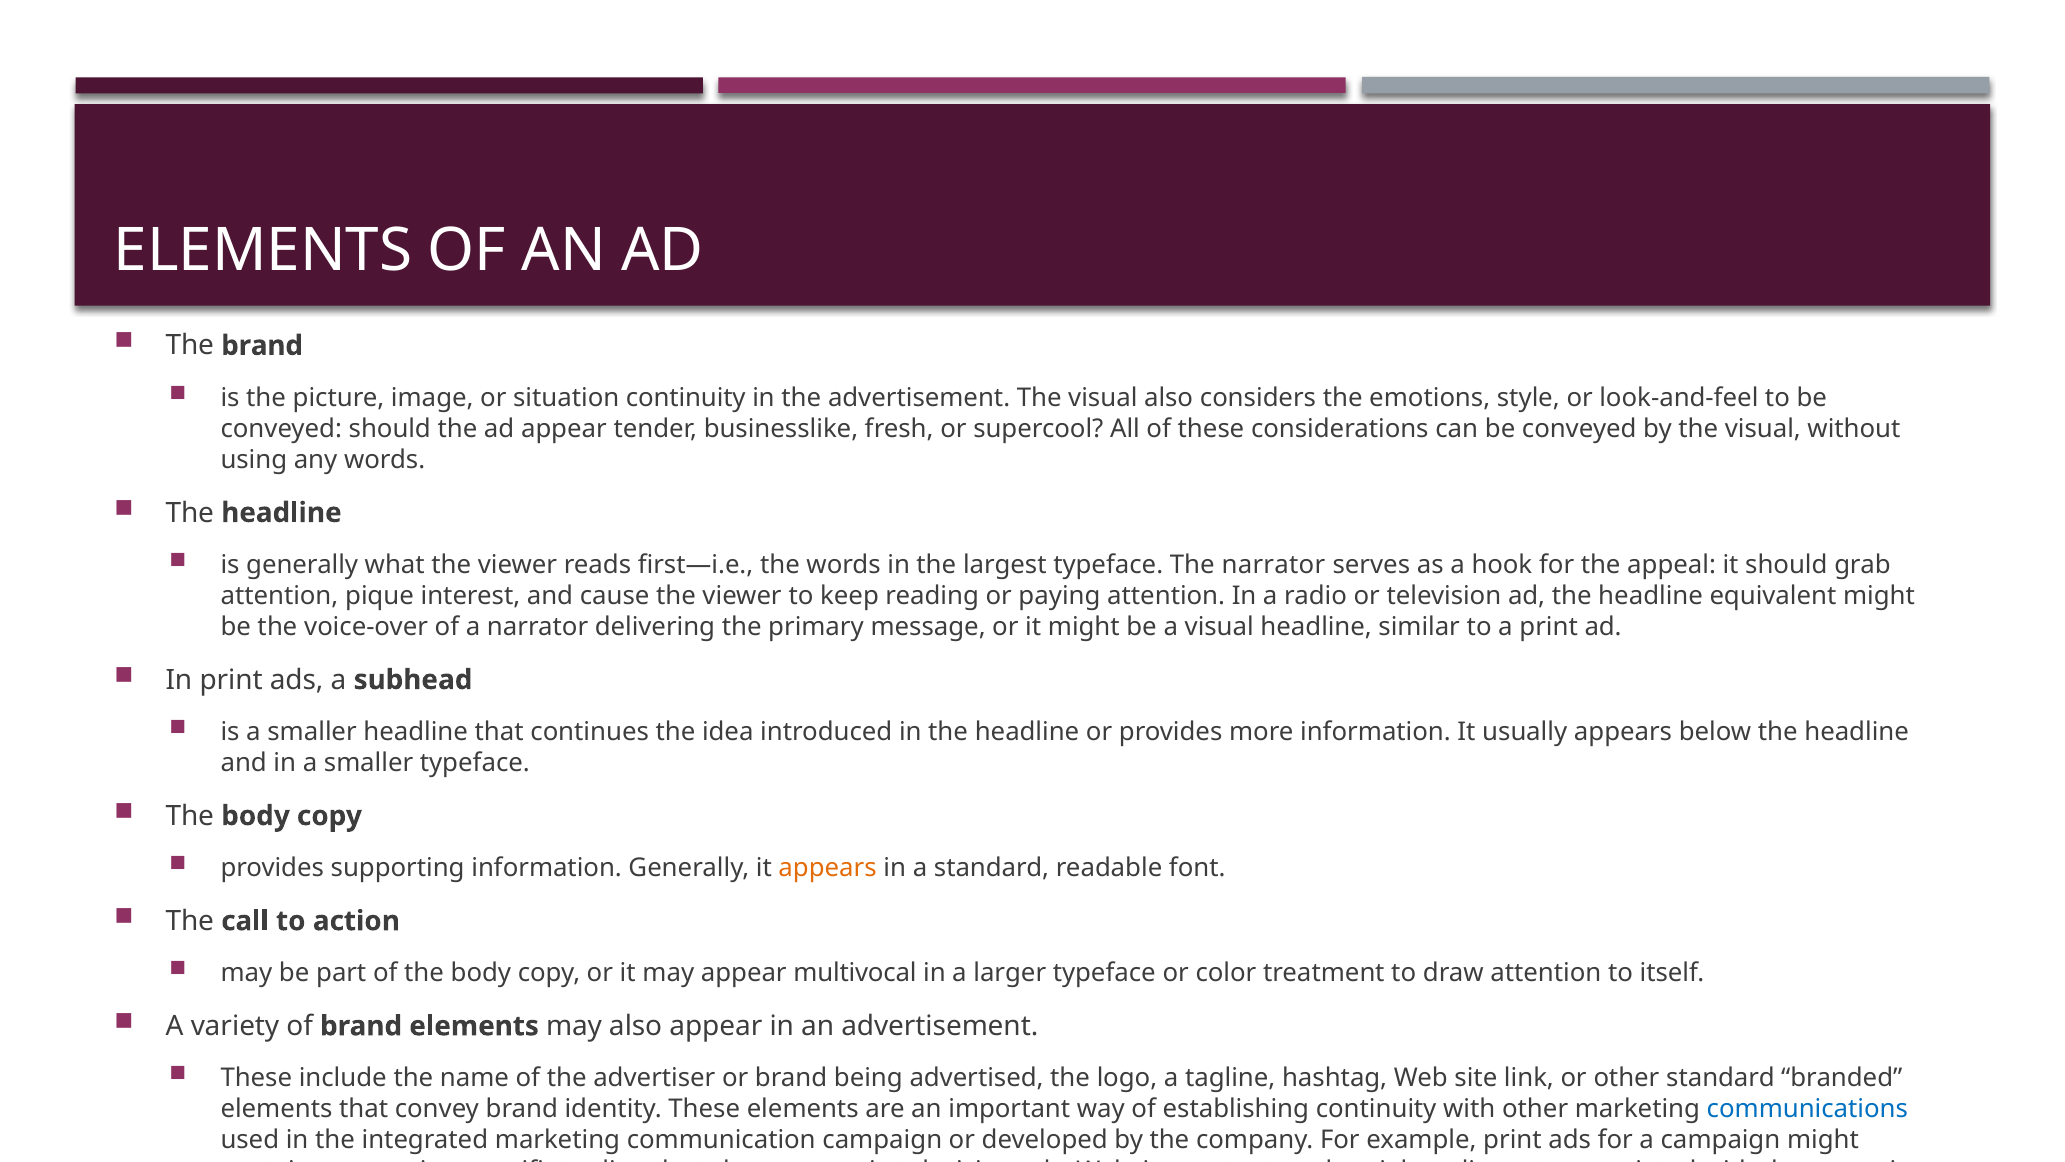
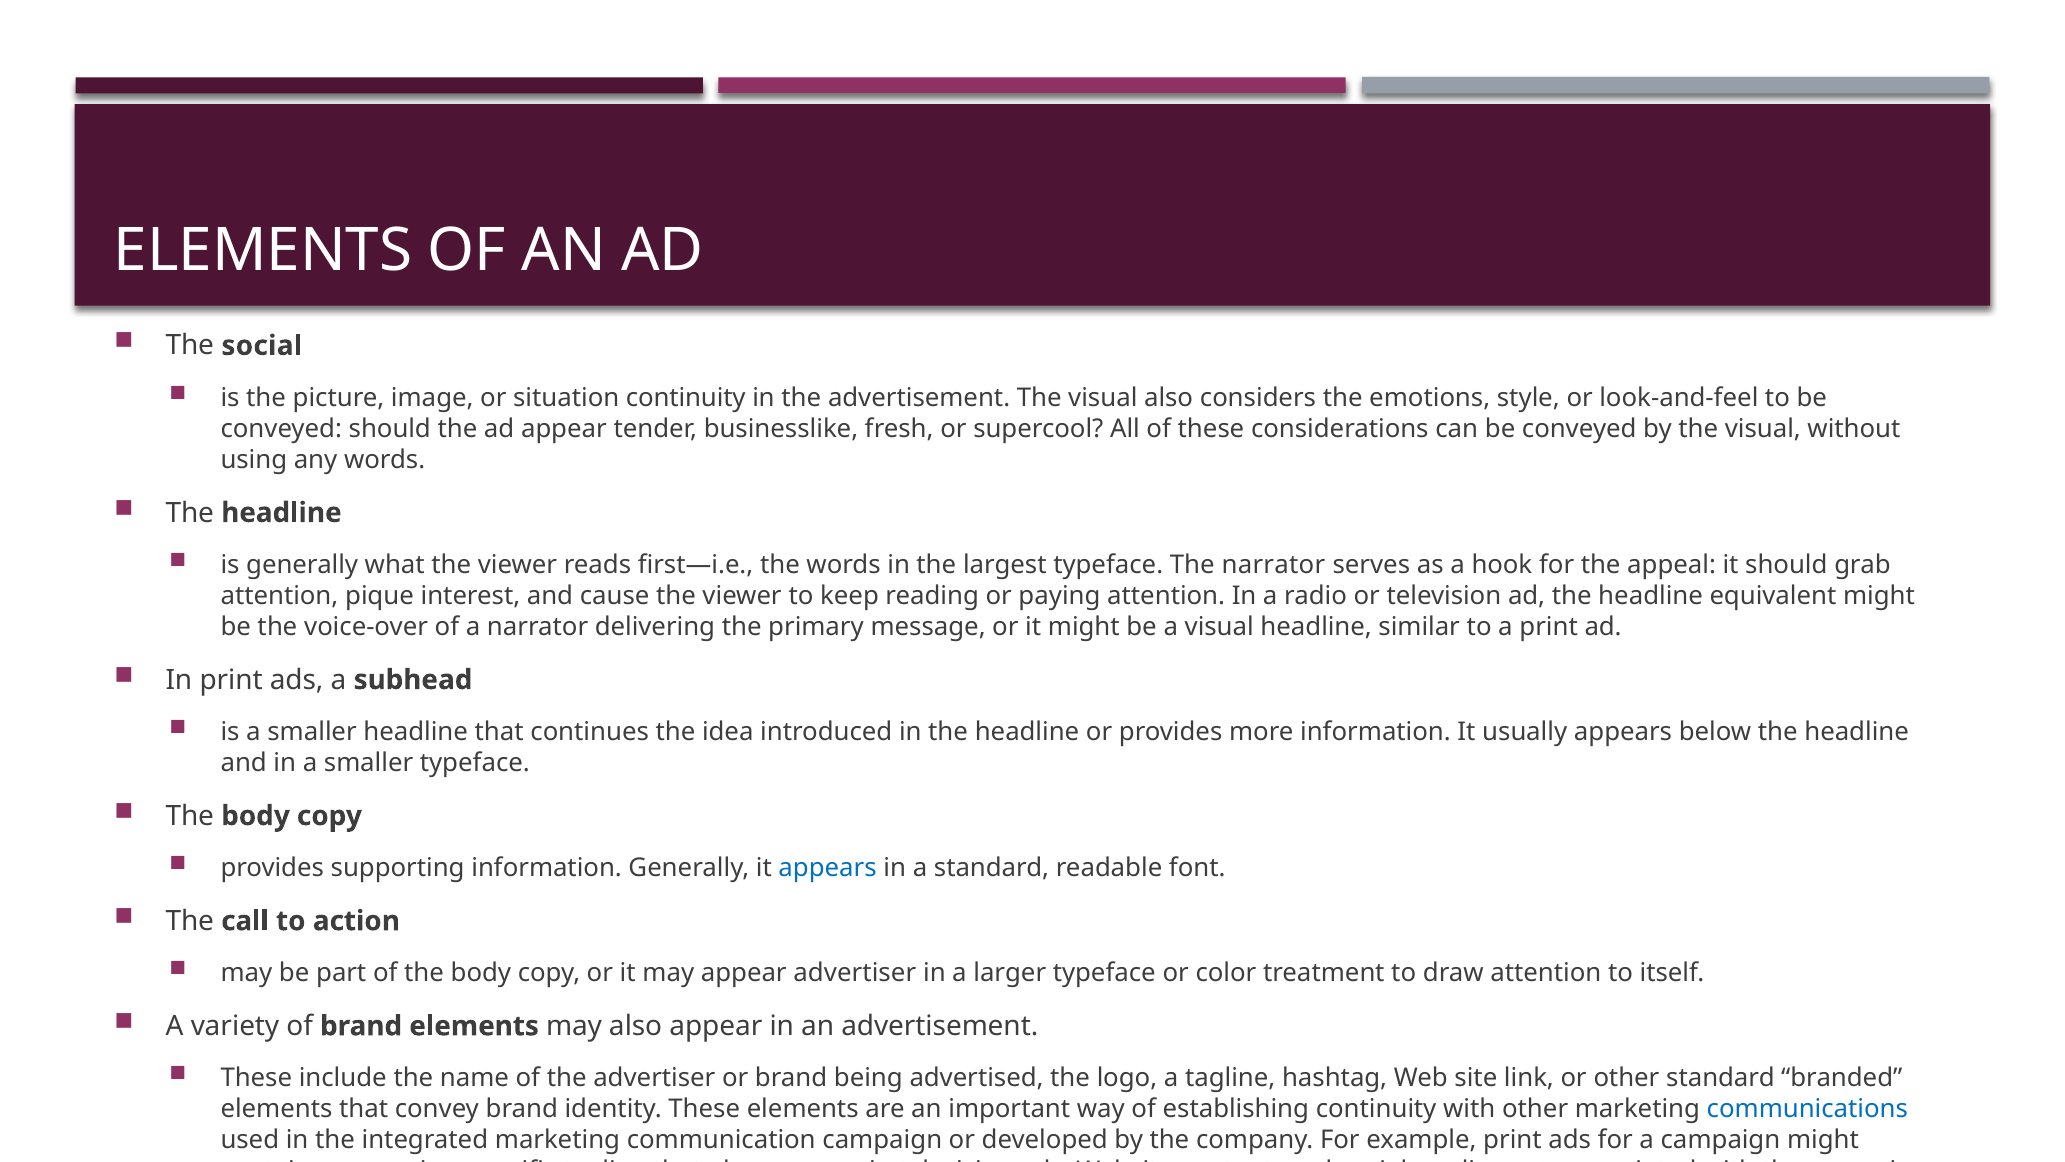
The brand: brand -> social
appears at (828, 868) colour: orange -> blue
appear multivocal: multivocal -> advertiser
